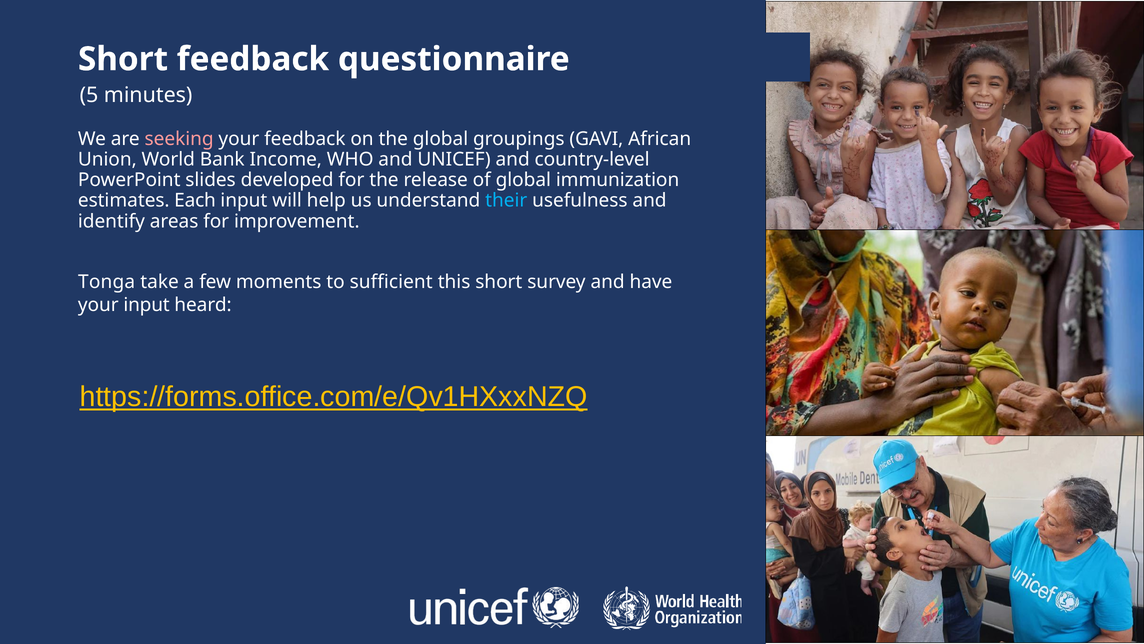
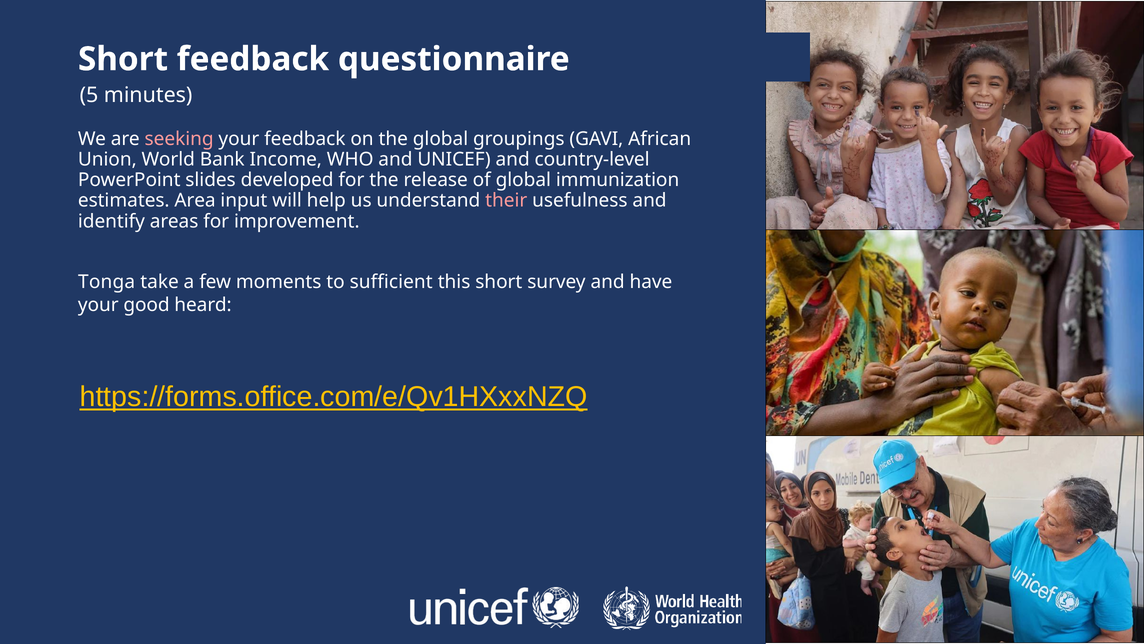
Each: Each -> Area
their colour: light blue -> pink
your input: input -> good
